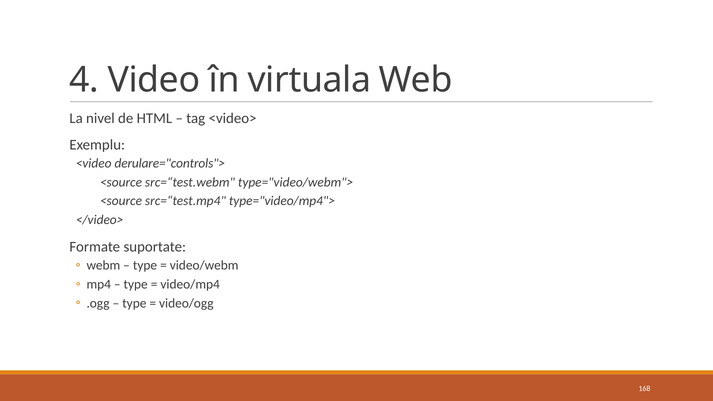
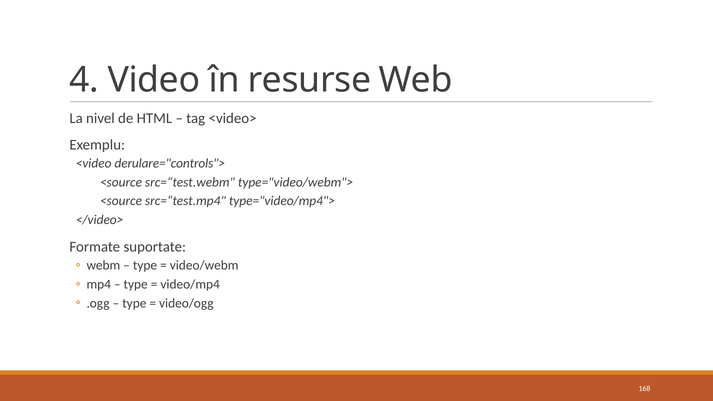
virtuala: virtuala -> resurse
